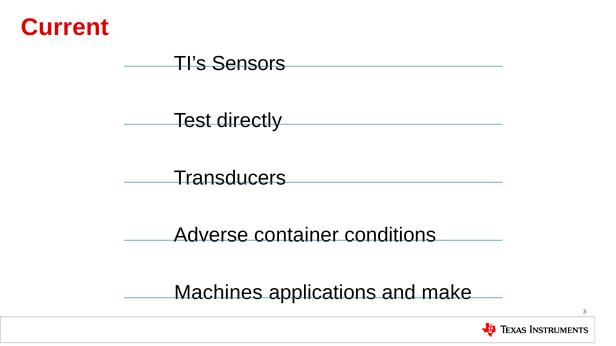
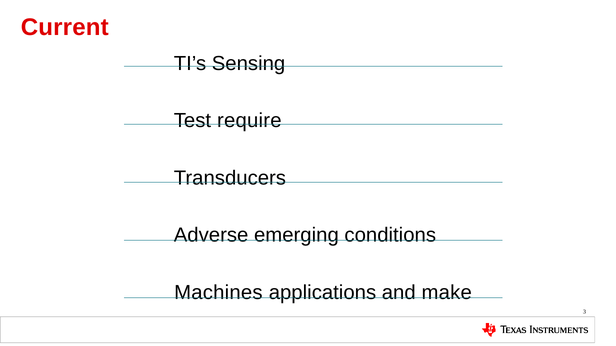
Sensors: Sensors -> Sensing
directly: directly -> require
container: container -> emerging
